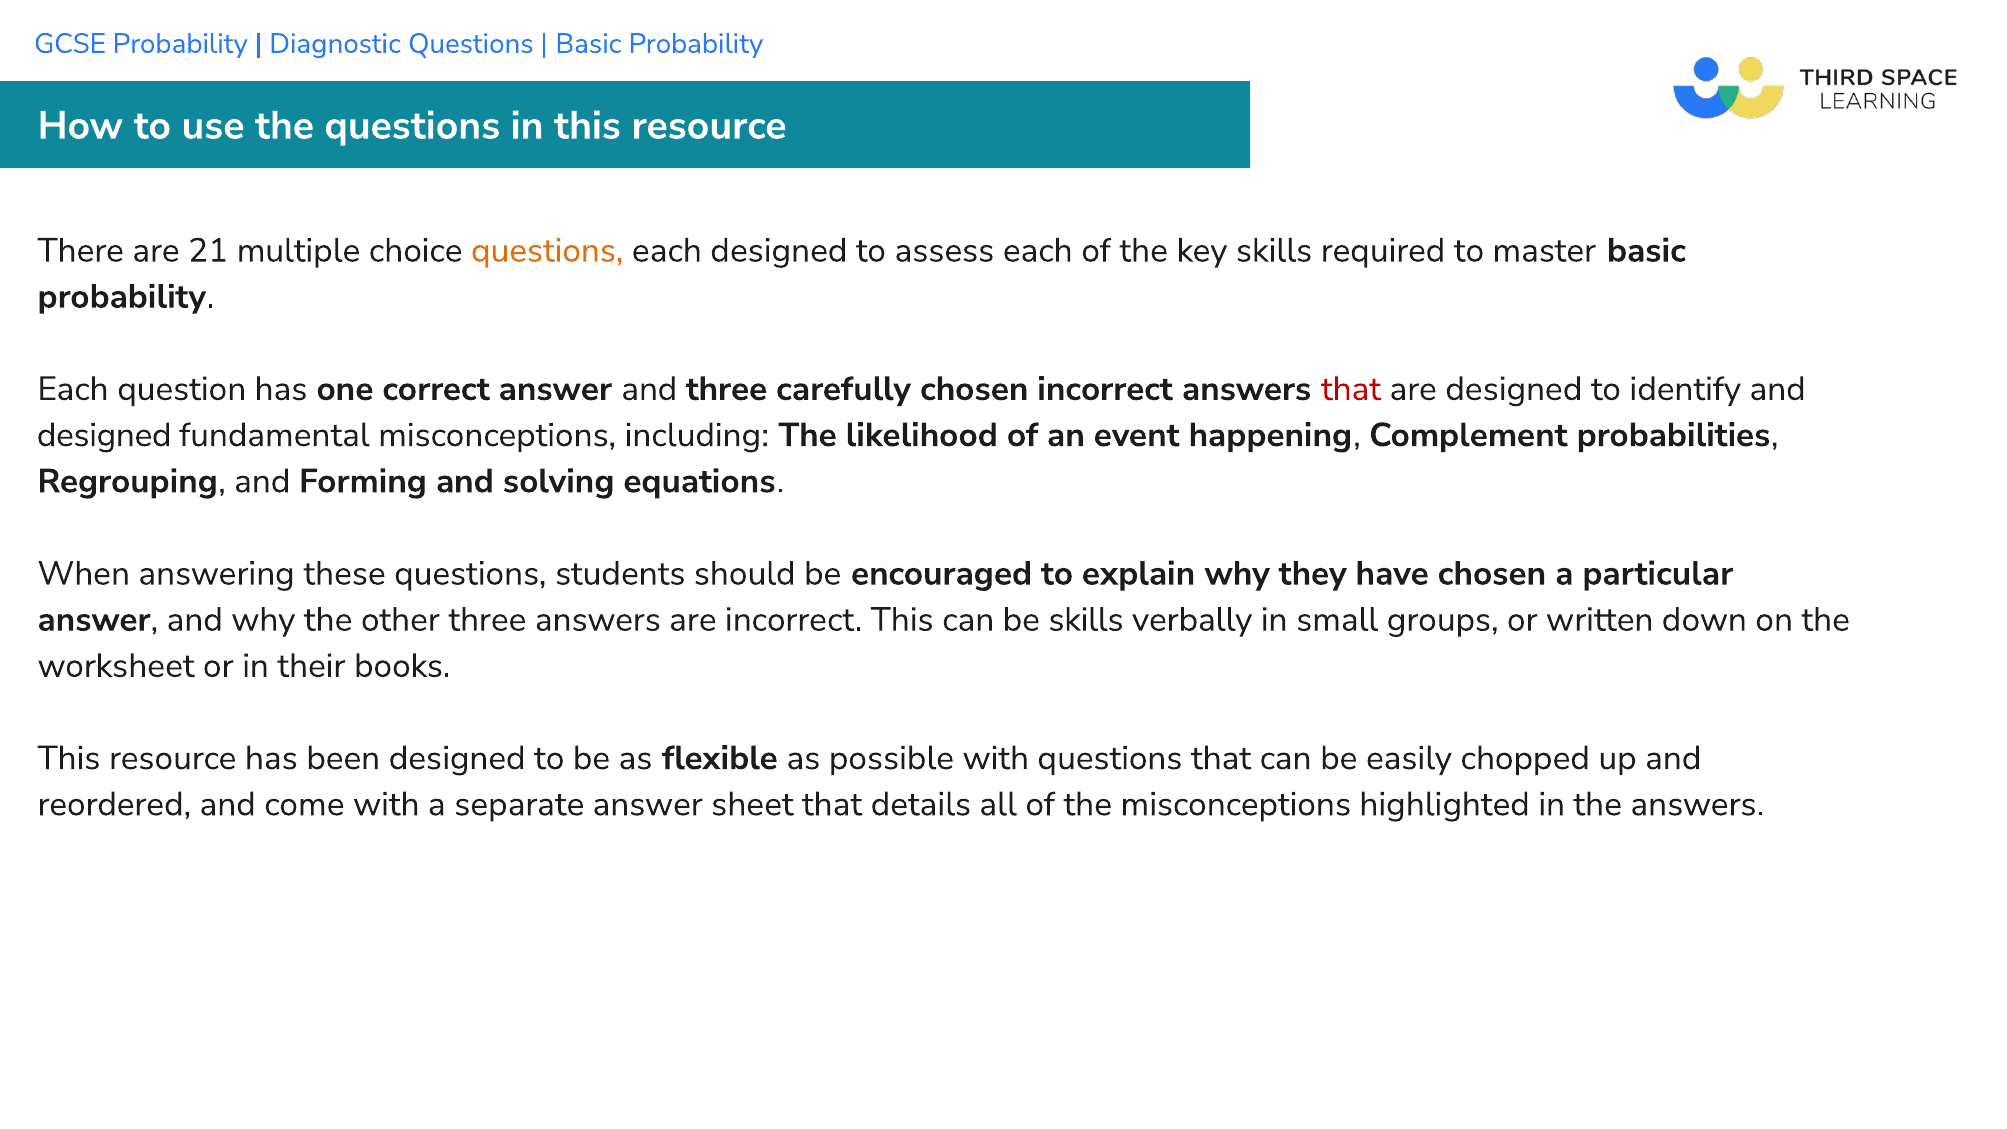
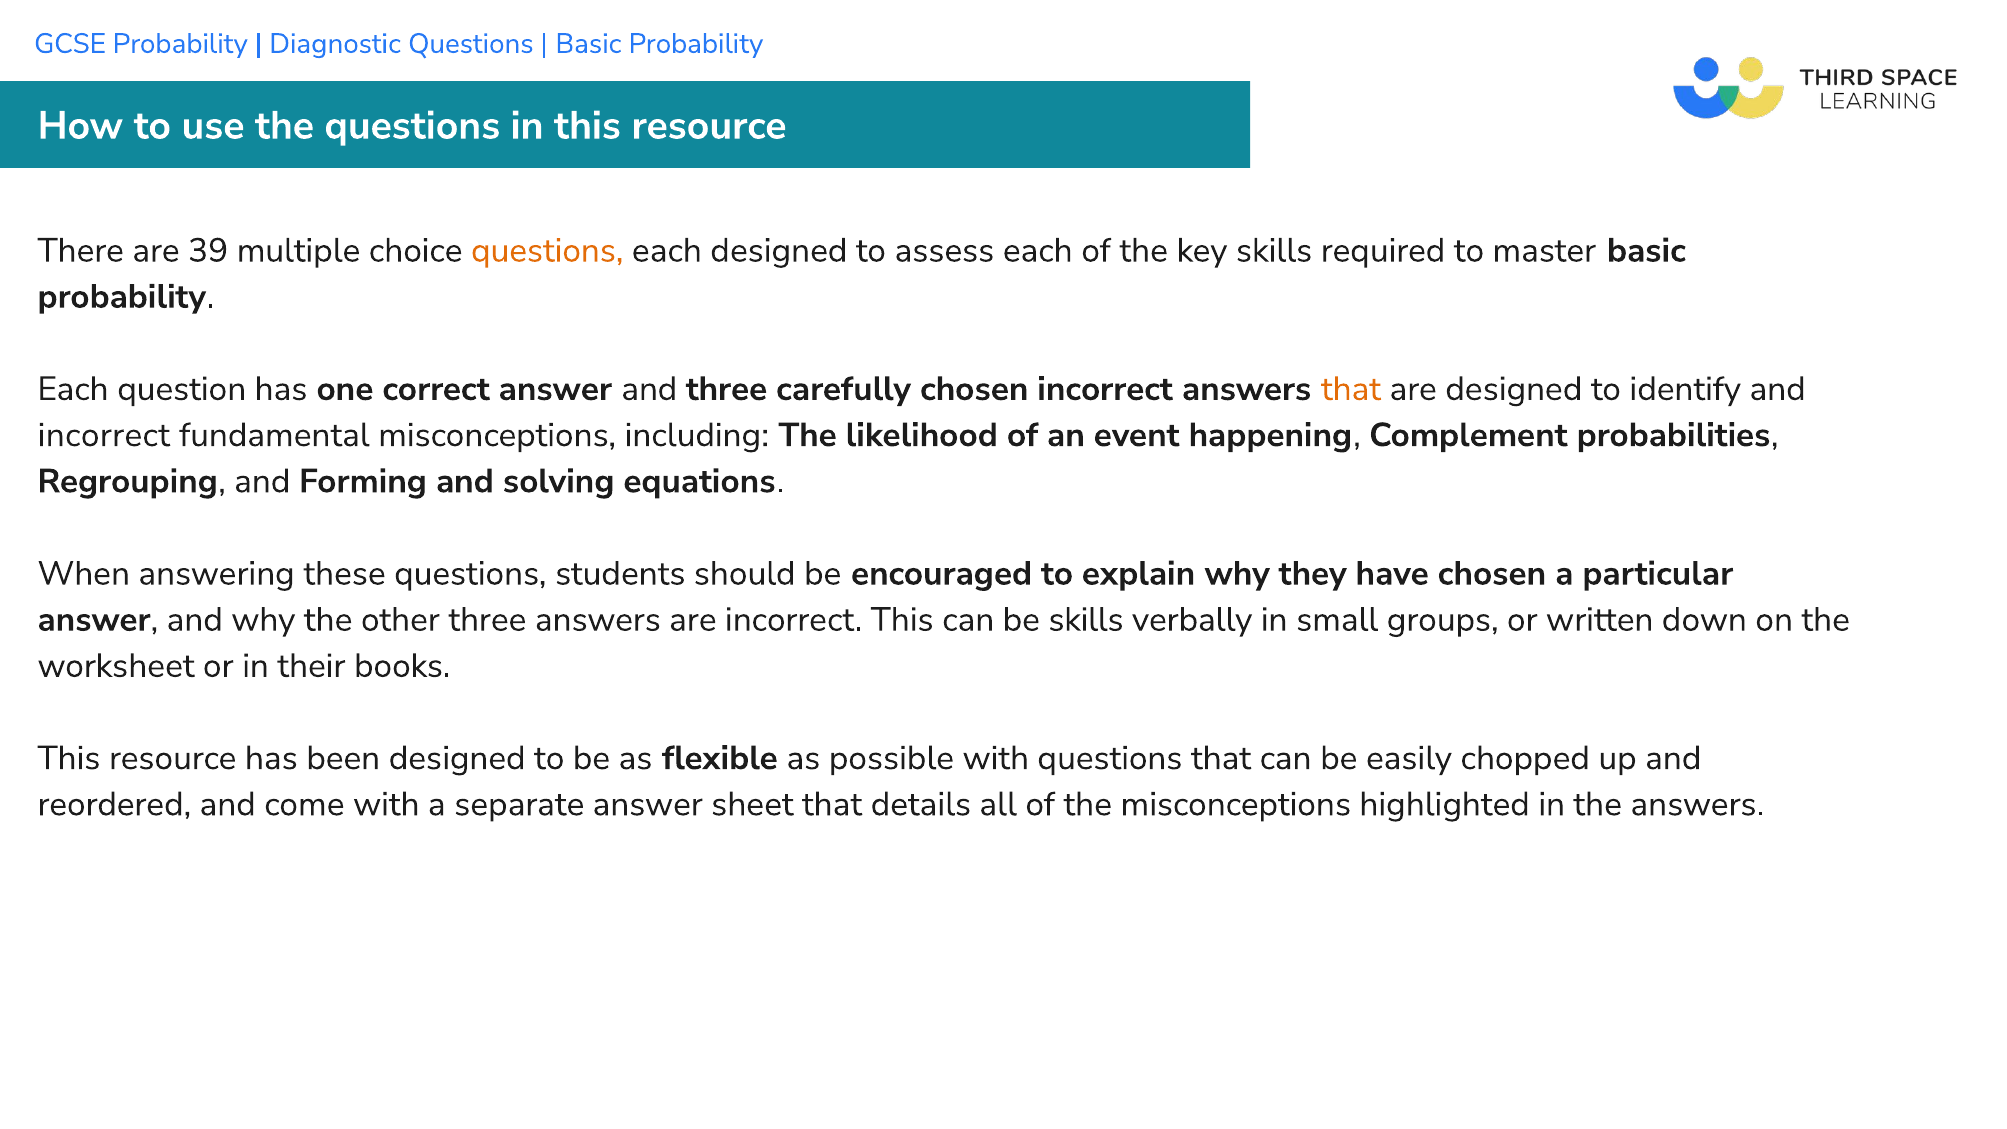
21: 21 -> 39
that at (1351, 389) colour: red -> orange
designed at (104, 435): designed -> incorrect
